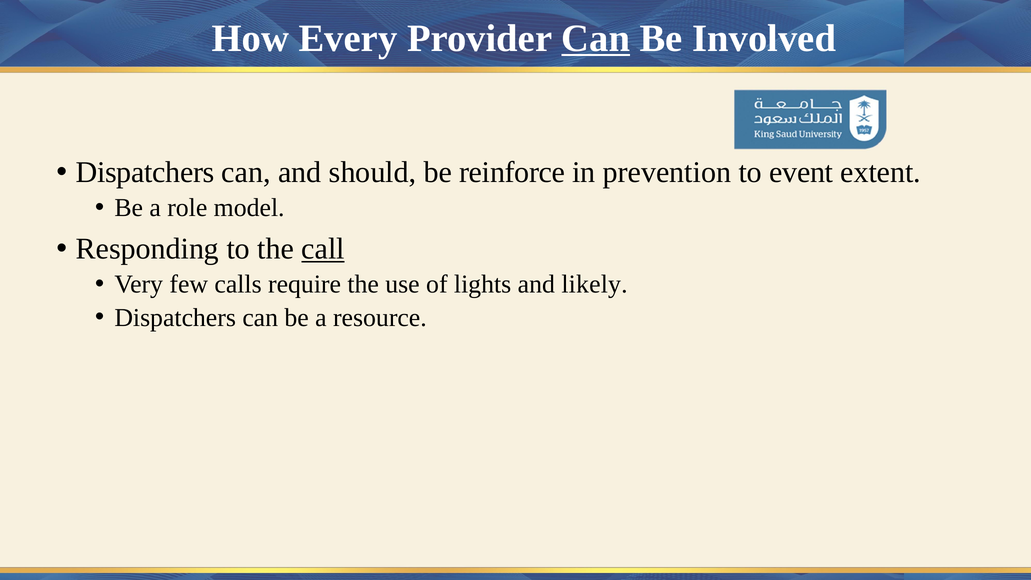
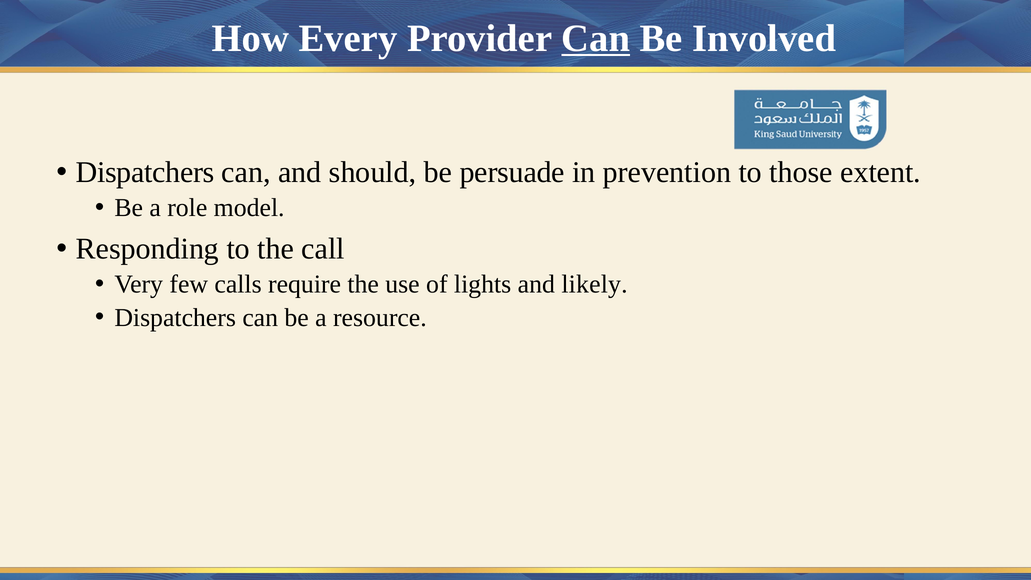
reinforce: reinforce -> persuade
event: event -> those
call underline: present -> none
